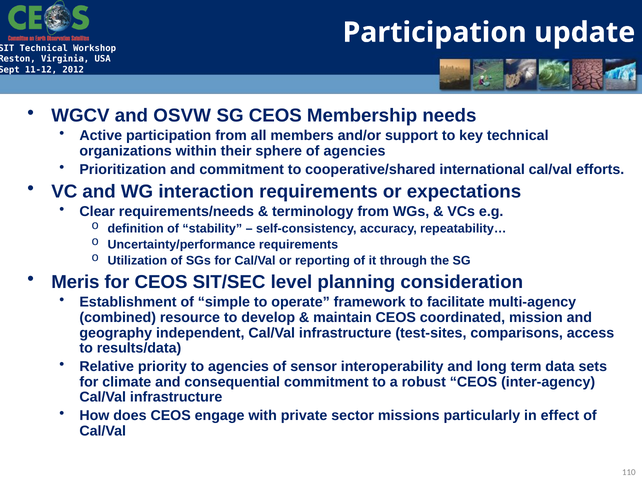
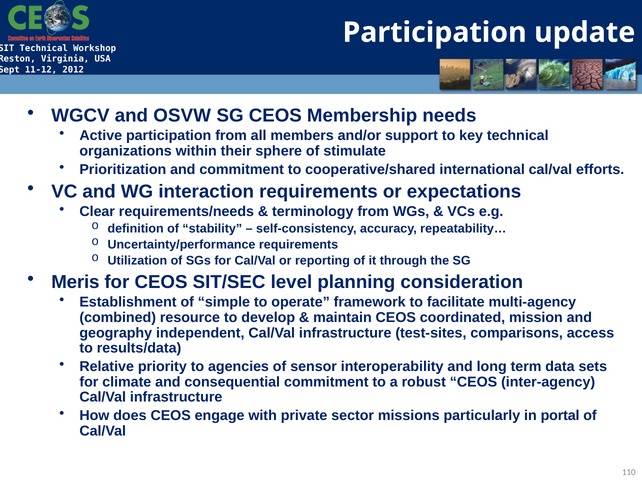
of agencies: agencies -> stimulate
effect: effect -> portal
